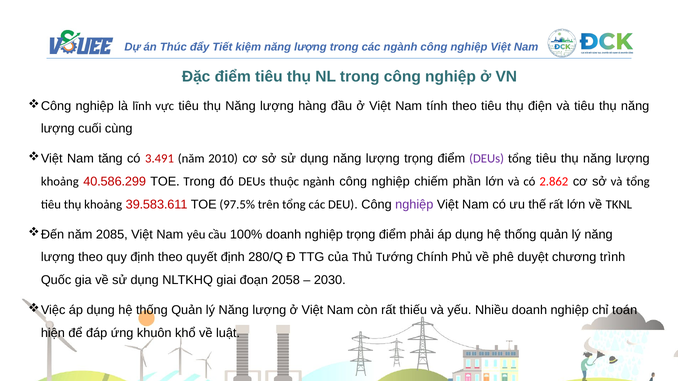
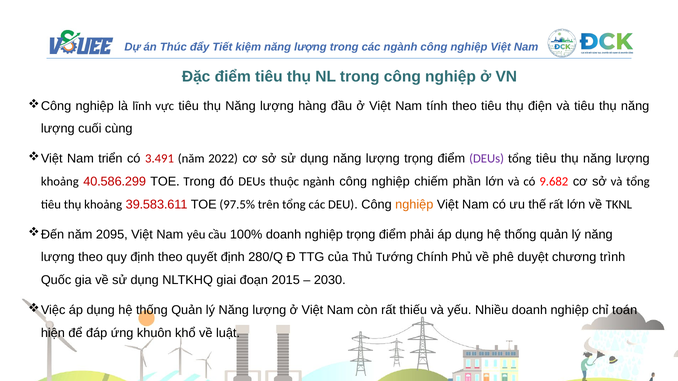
tăng: tăng -> triển
2010: 2010 -> 2022
2.862: 2.862 -> 9.682
nghiệp at (414, 205) colour: purple -> orange
2085: 2085 -> 2095
2058: 2058 -> 2015
